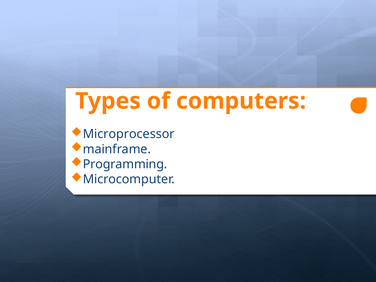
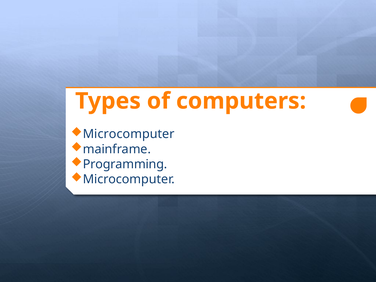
Microprocessor at (129, 134): Microprocessor -> Microcomputer
